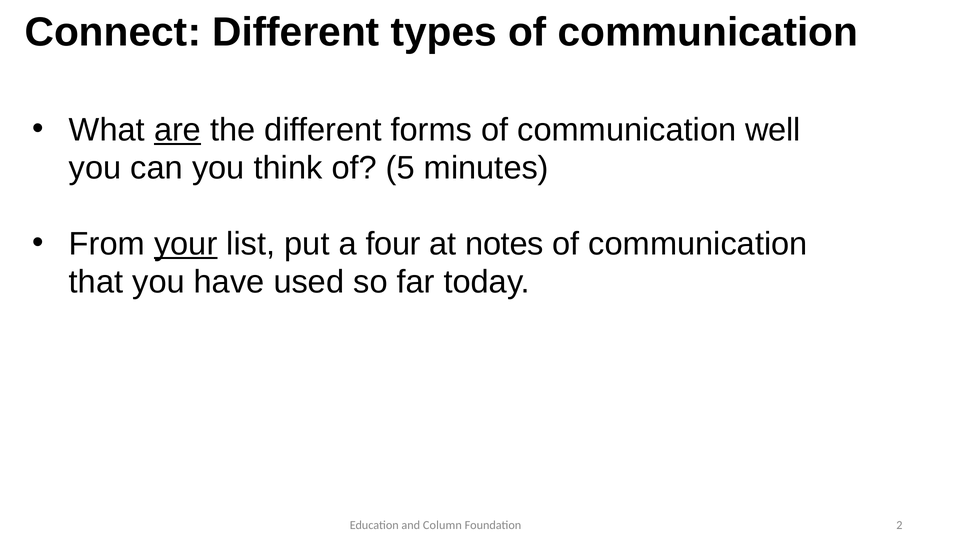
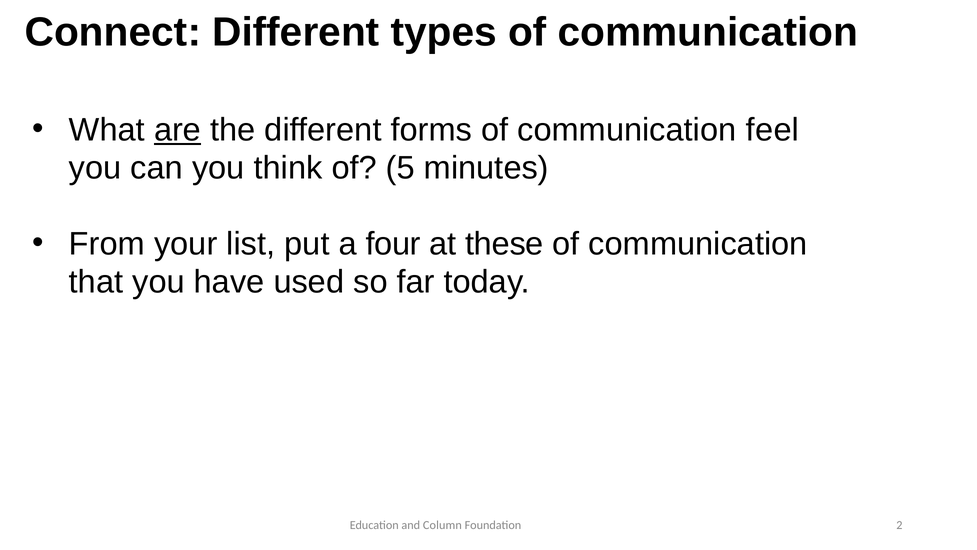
well: well -> feel
your underline: present -> none
notes: notes -> these
